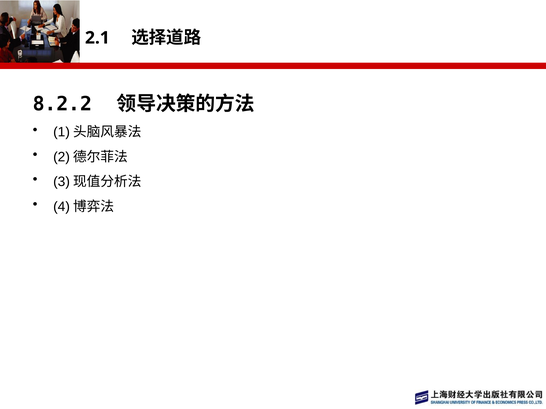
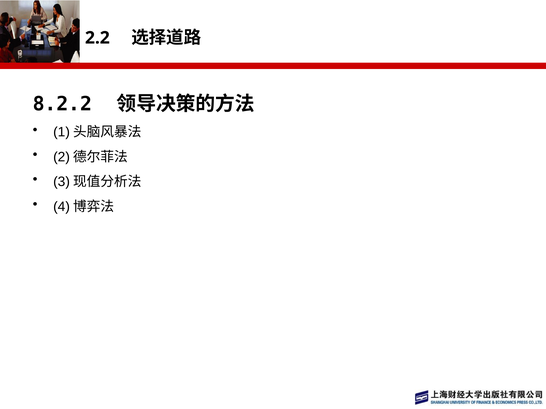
2.1: 2.1 -> 2.2
